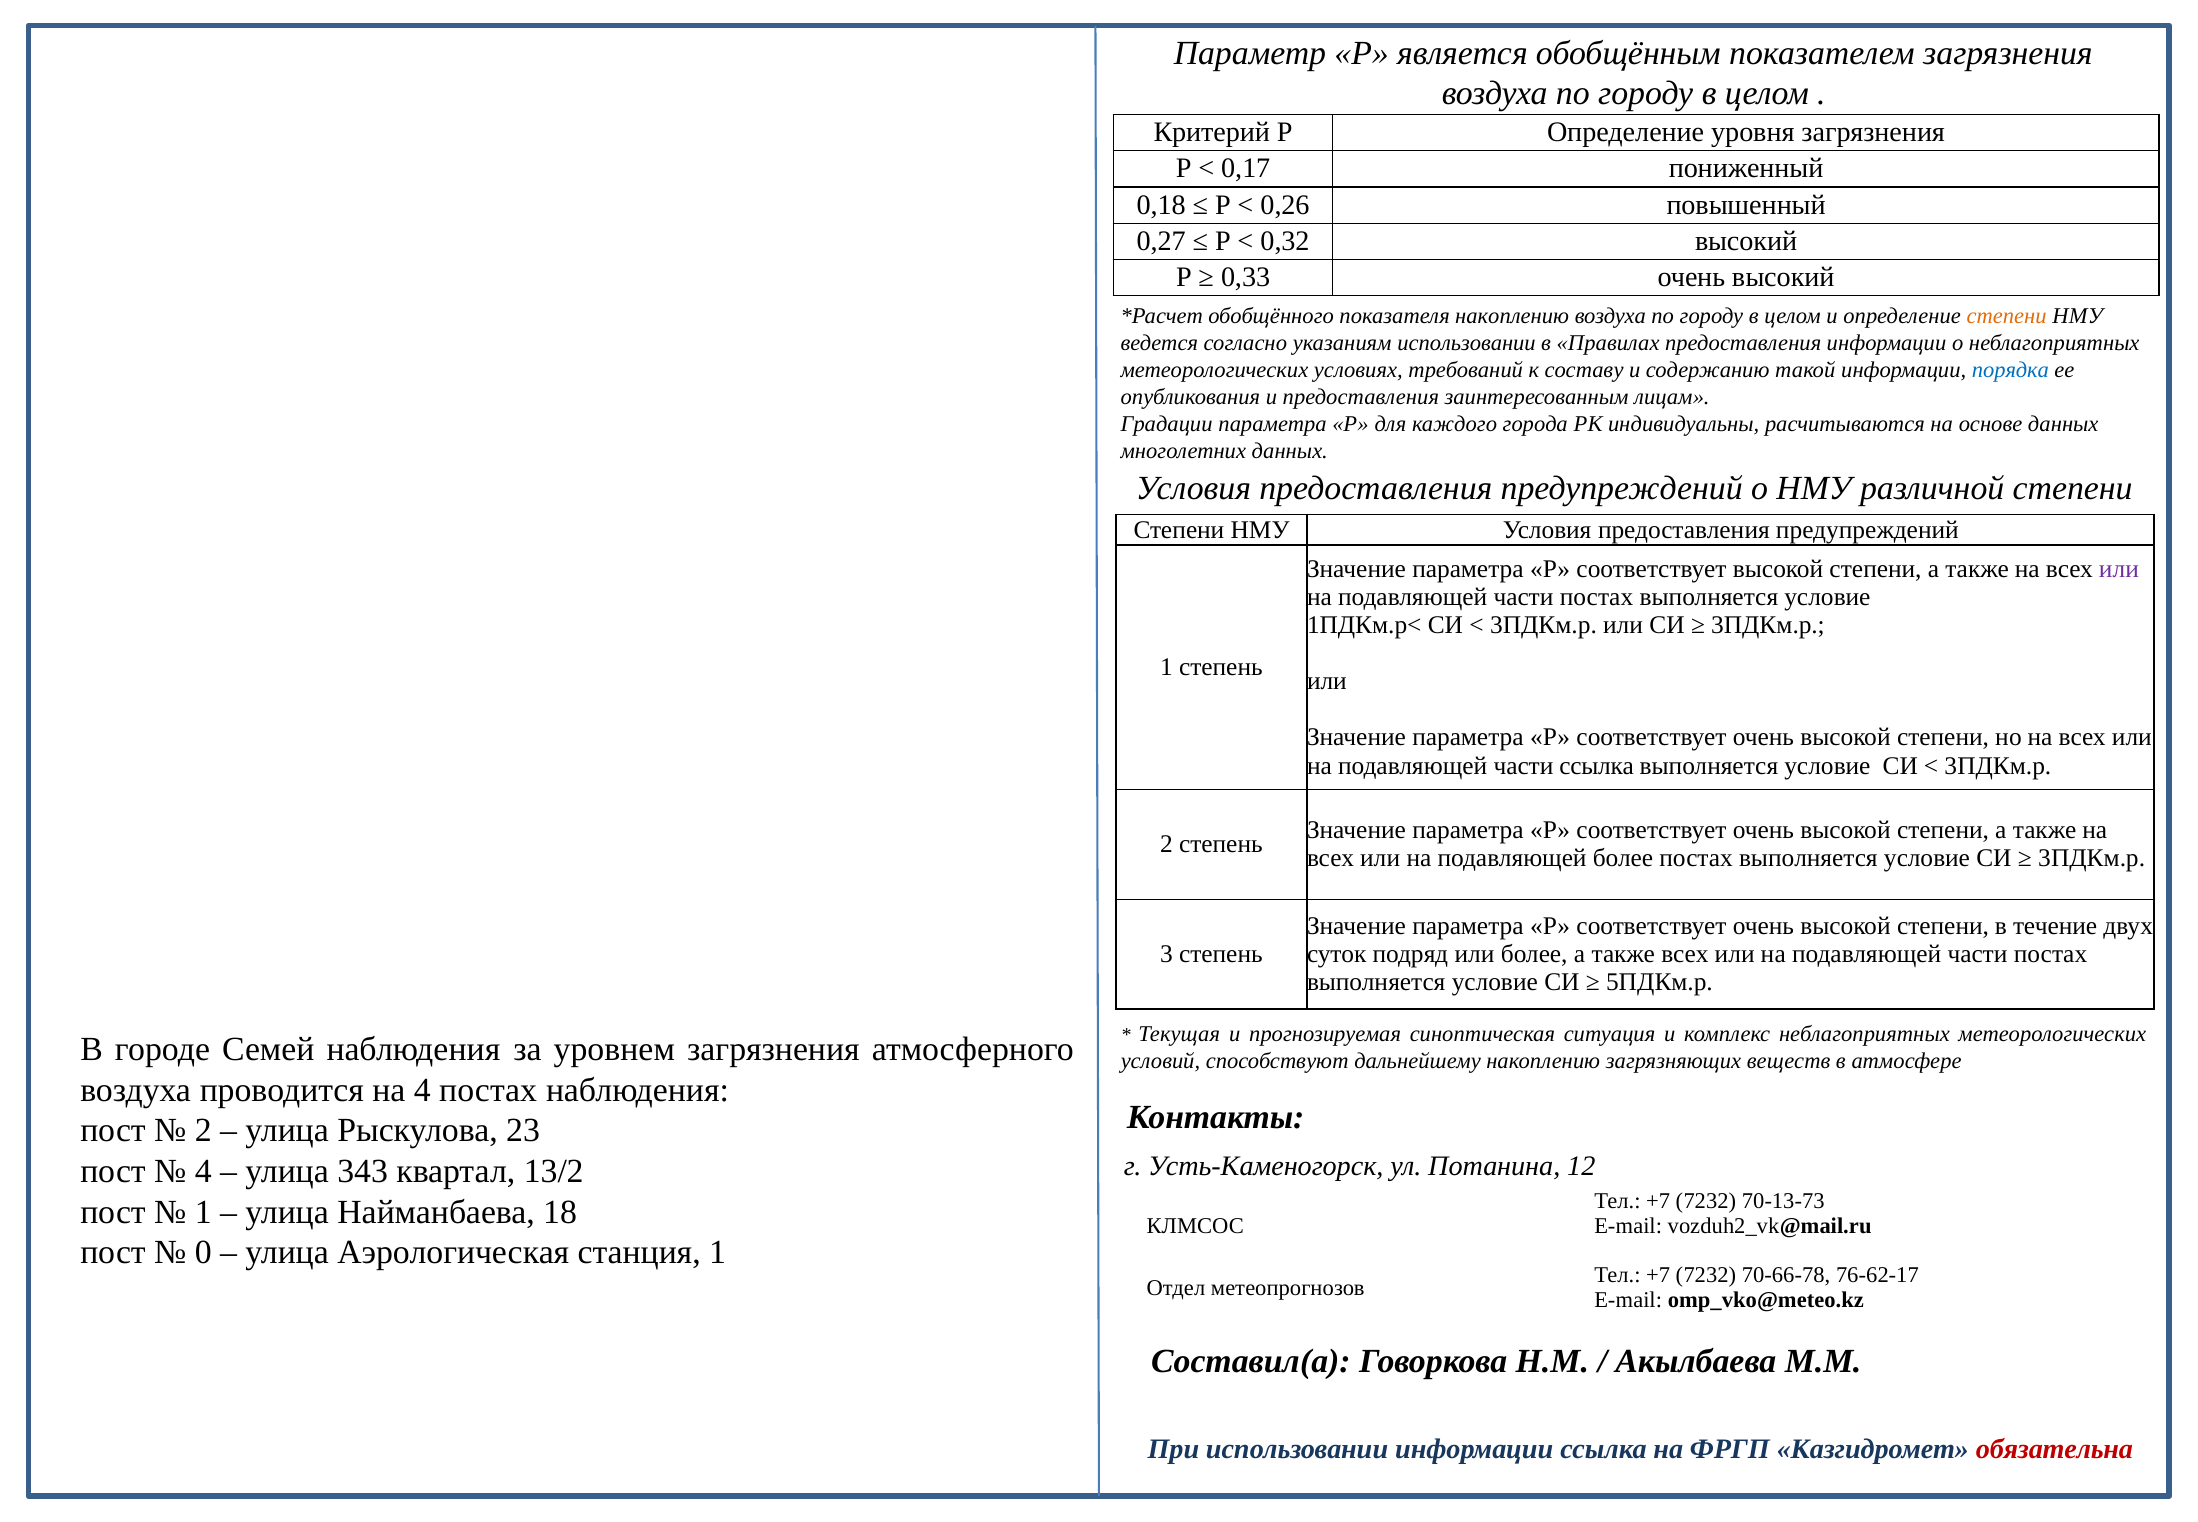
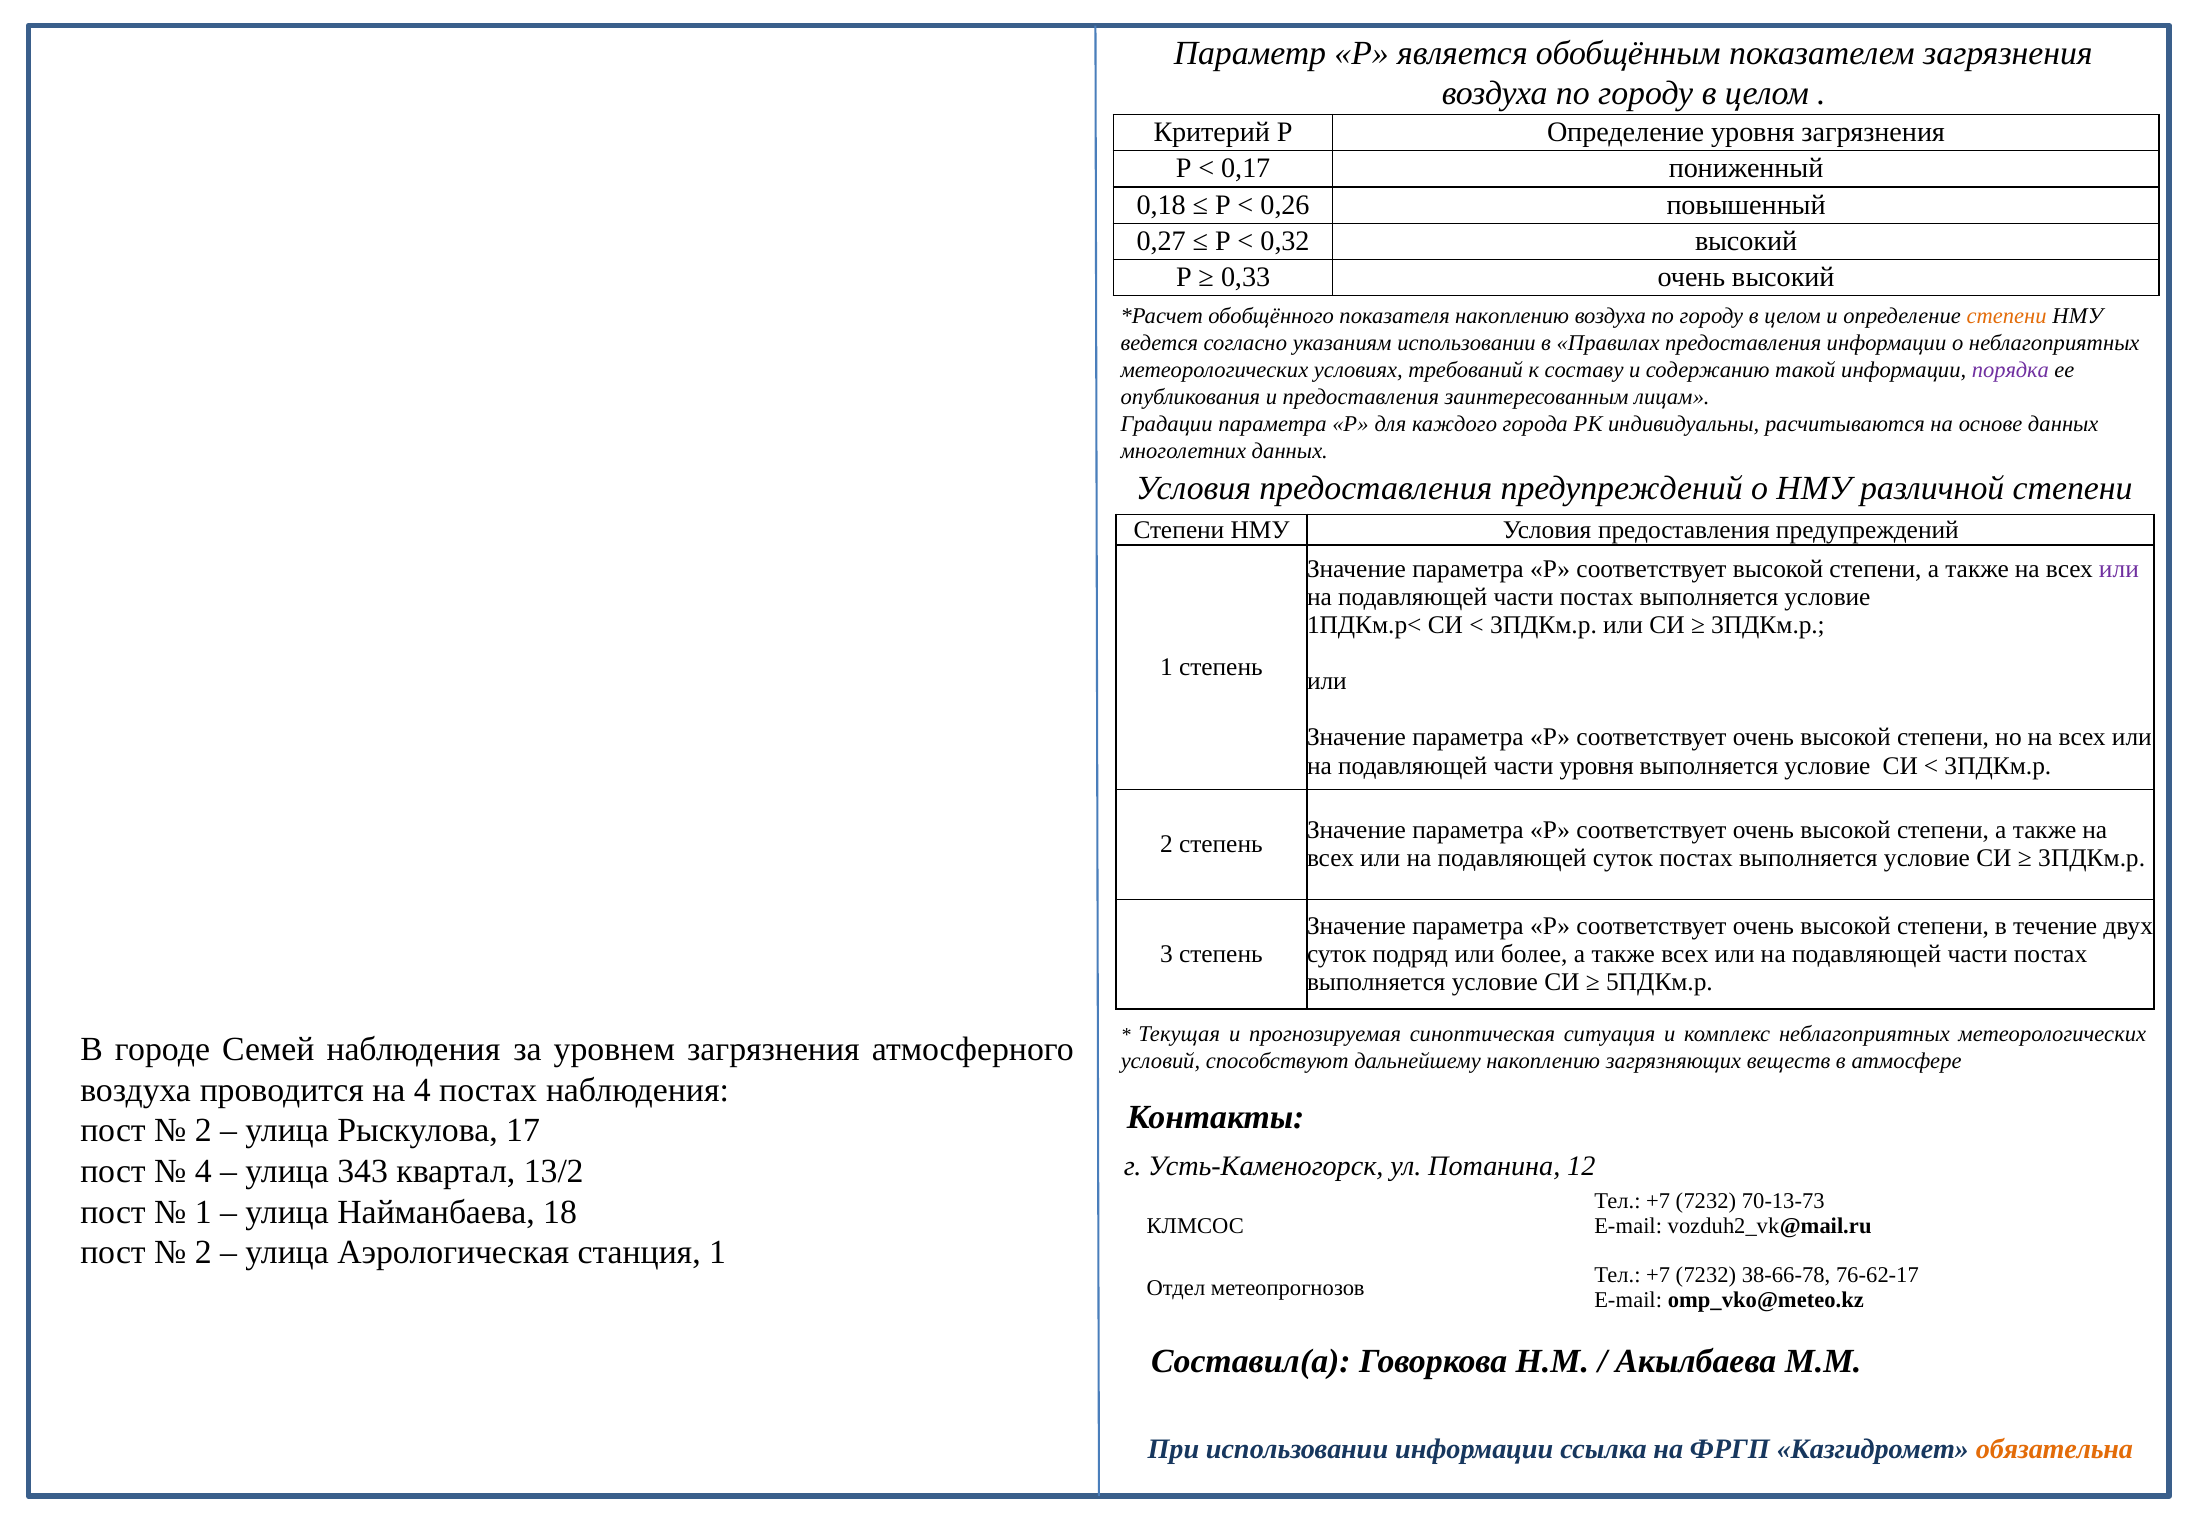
порядка colour: blue -> purple
части ссылка: ссылка -> уровня
подавляющей более: более -> суток
23: 23 -> 17
0 at (203, 1252): 0 -> 2
70-66-78: 70-66-78 -> 38-66-78
обязательна colour: red -> orange
